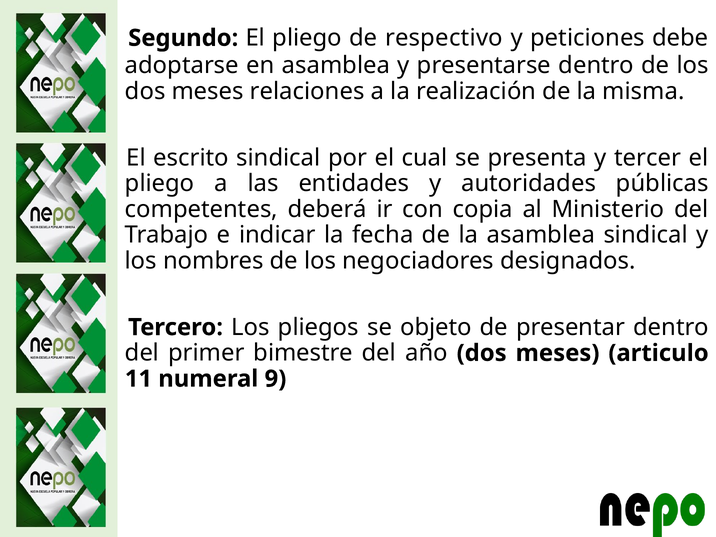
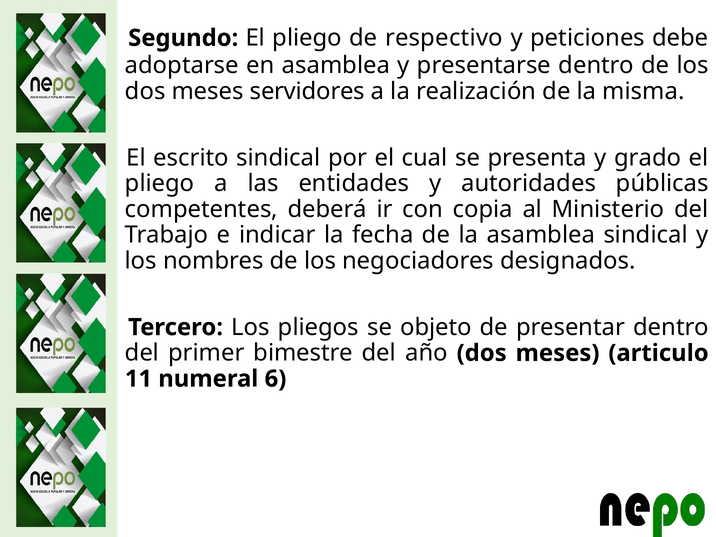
relaciones: relaciones -> servidores
tercer: tercer -> grado
9: 9 -> 6
